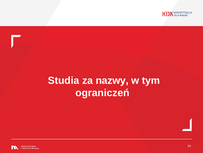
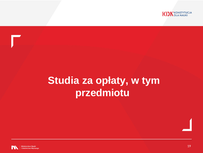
nazwy: nazwy -> opłaty
ograniczeń: ograniczeń -> przedmiotu
